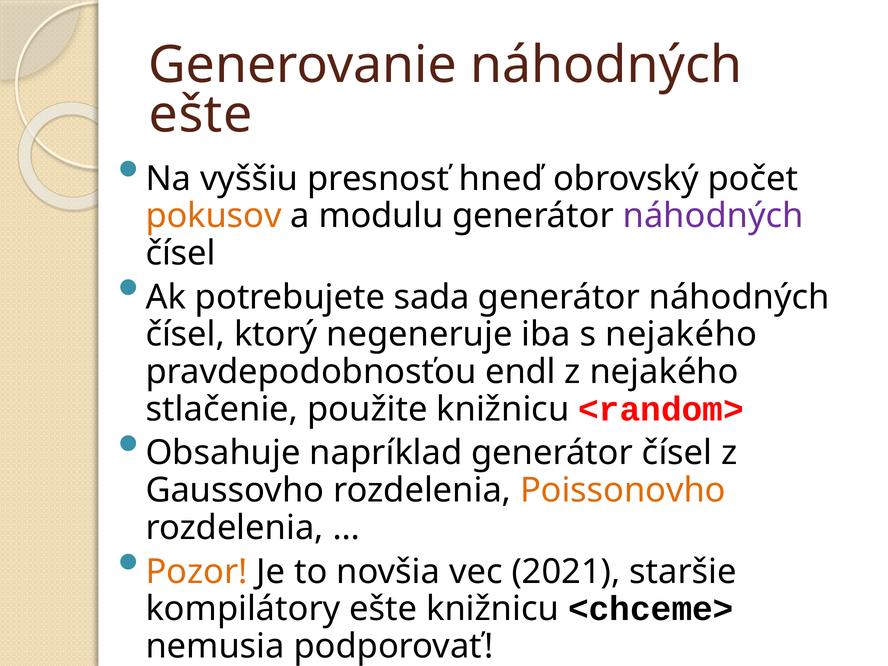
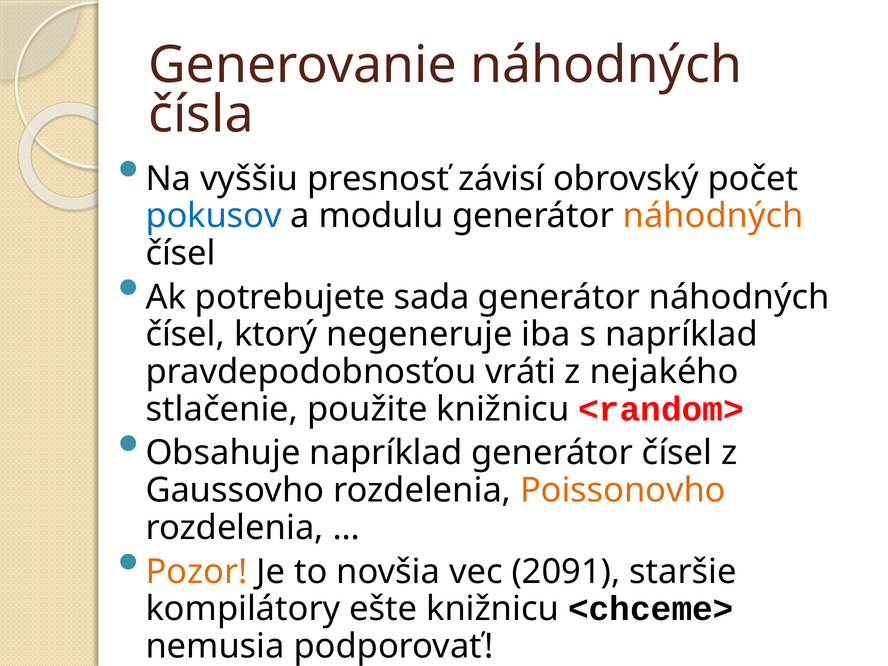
ešte at (201, 115): ešte -> čísla
hneď: hneď -> závisí
pokusov colour: orange -> blue
náhodných at (713, 216) colour: purple -> orange
s nejakého: nejakého -> napríklad
endl: endl -> vráti
2021: 2021 -> 2091
